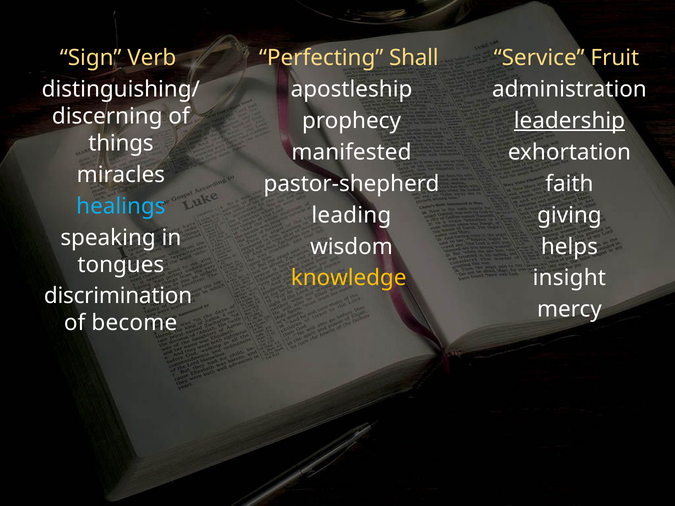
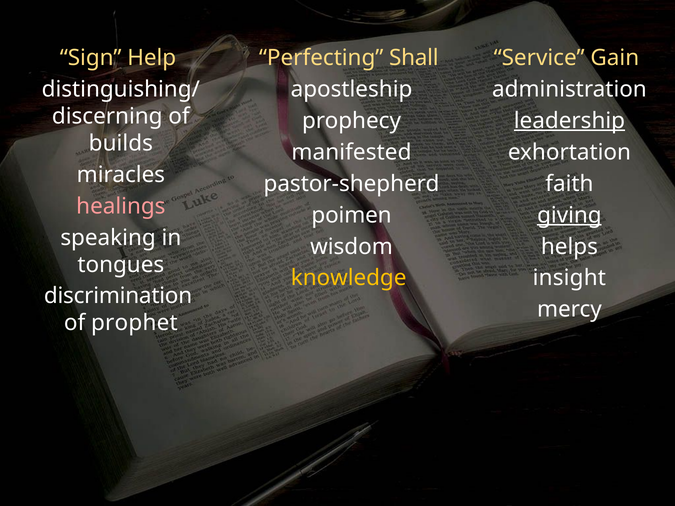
Verb: Verb -> Help
Fruit: Fruit -> Gain
things: things -> builds
healings colour: light blue -> pink
leading: leading -> poimen
giving underline: none -> present
become: become -> prophet
